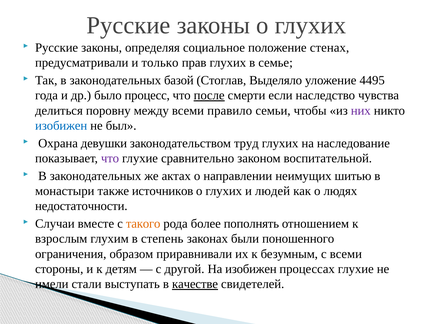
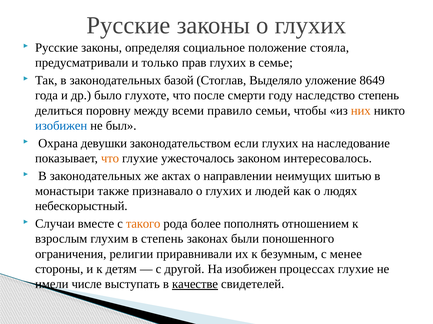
стенах: стенах -> стояла
4495: 4495 -> 8649
процесс: процесс -> глухоте
после underline: present -> none
если: если -> году
наследство чувства: чувства -> степень
них colour: purple -> orange
труд: труд -> если
что at (110, 159) colour: purple -> orange
сравнительно: сравнительно -> ужесточалось
воспитательной: воспитательной -> интересовалось
источников: источников -> признавало
недостаточности: недостаточности -> небескорыстный
образом: образом -> религии
с всеми: всеми -> менее
стали: стали -> числе
